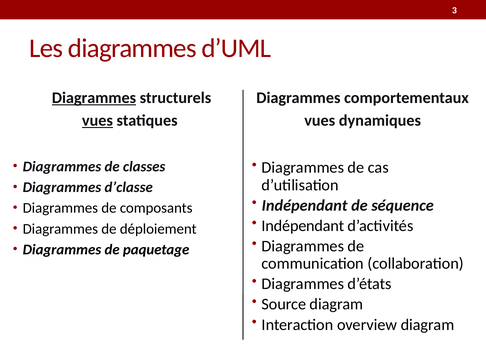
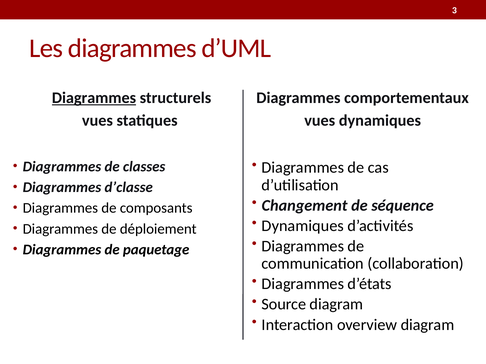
vues at (97, 121) underline: present -> none
Indépendant at (305, 206): Indépendant -> Changement
Indépendant at (303, 226): Indépendant -> Dynamiques
